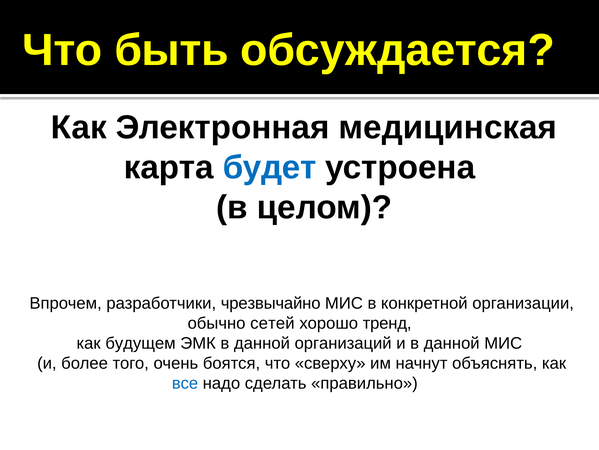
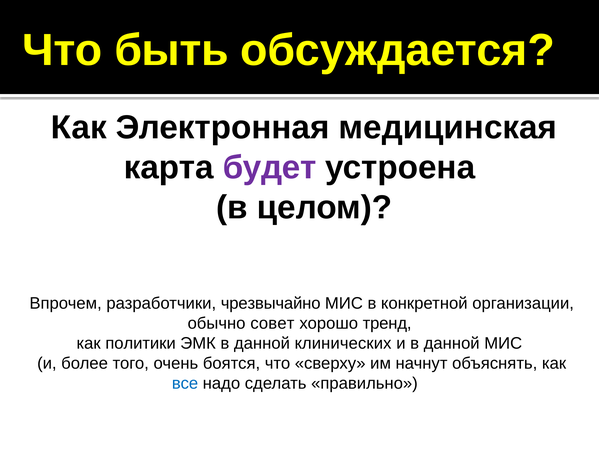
будет colour: blue -> purple
сетей: сетей -> совет
будущем: будущем -> политики
организаций: организаций -> клинических
